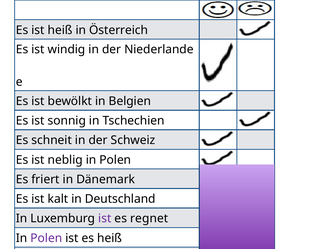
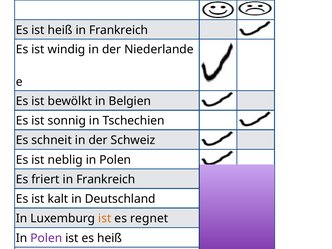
ist heiß in Österreich: Österreich -> Frankreich
friert in Dänemark: Dänemark -> Frankreich
ist at (105, 218) colour: purple -> orange
